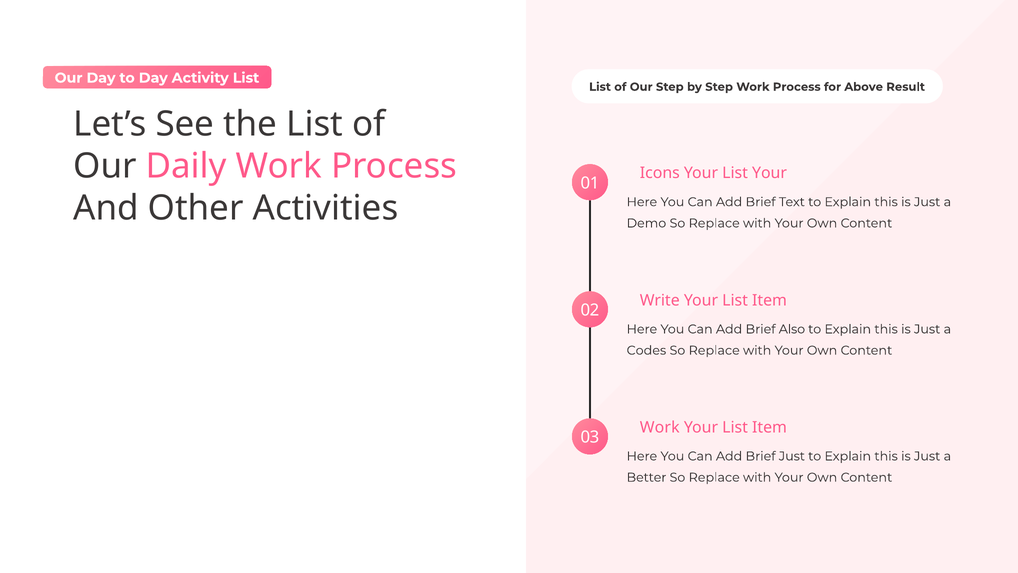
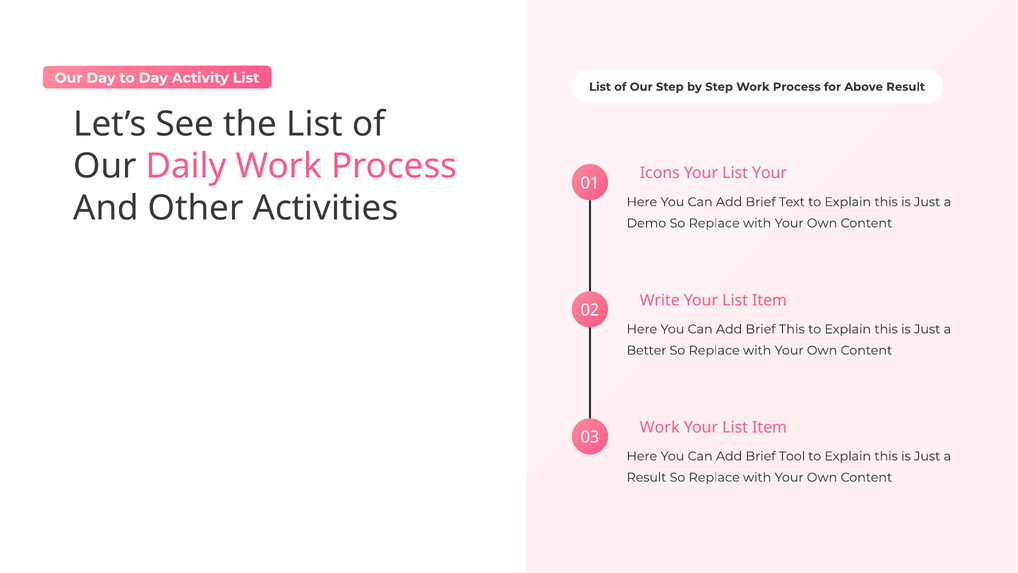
Brief Also: Also -> This
Codes: Codes -> Better
Brief Just: Just -> Tool
Better at (646, 477): Better -> Result
